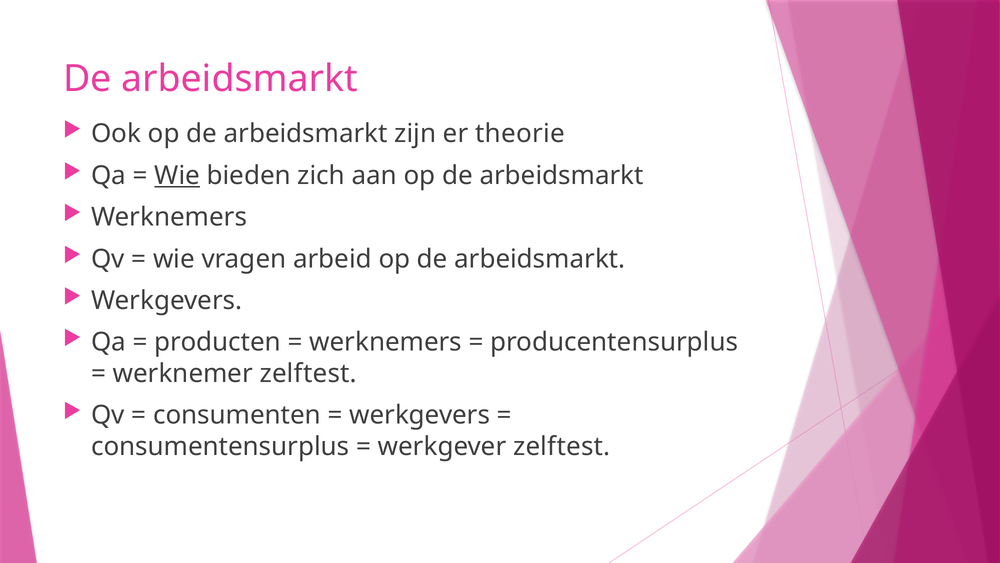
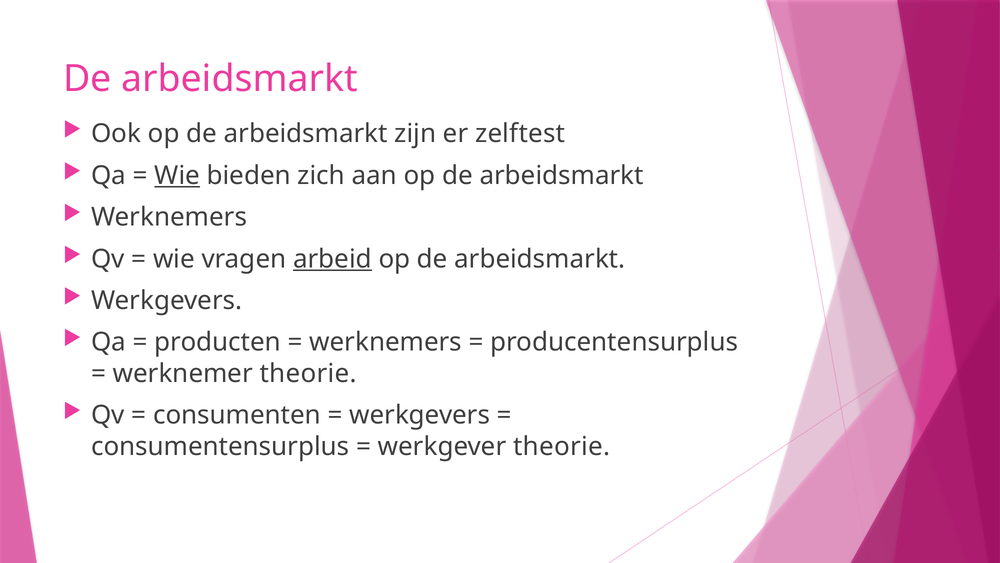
theorie: theorie -> zelftest
arbeid underline: none -> present
werknemer zelftest: zelftest -> theorie
werkgever zelftest: zelftest -> theorie
